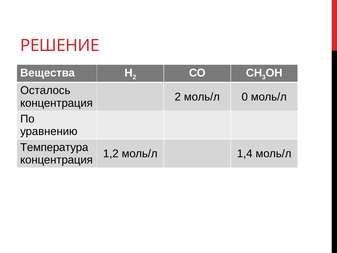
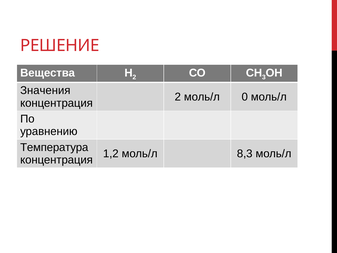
Осталось: Осталось -> Значения
1,4: 1,4 -> 8,3
